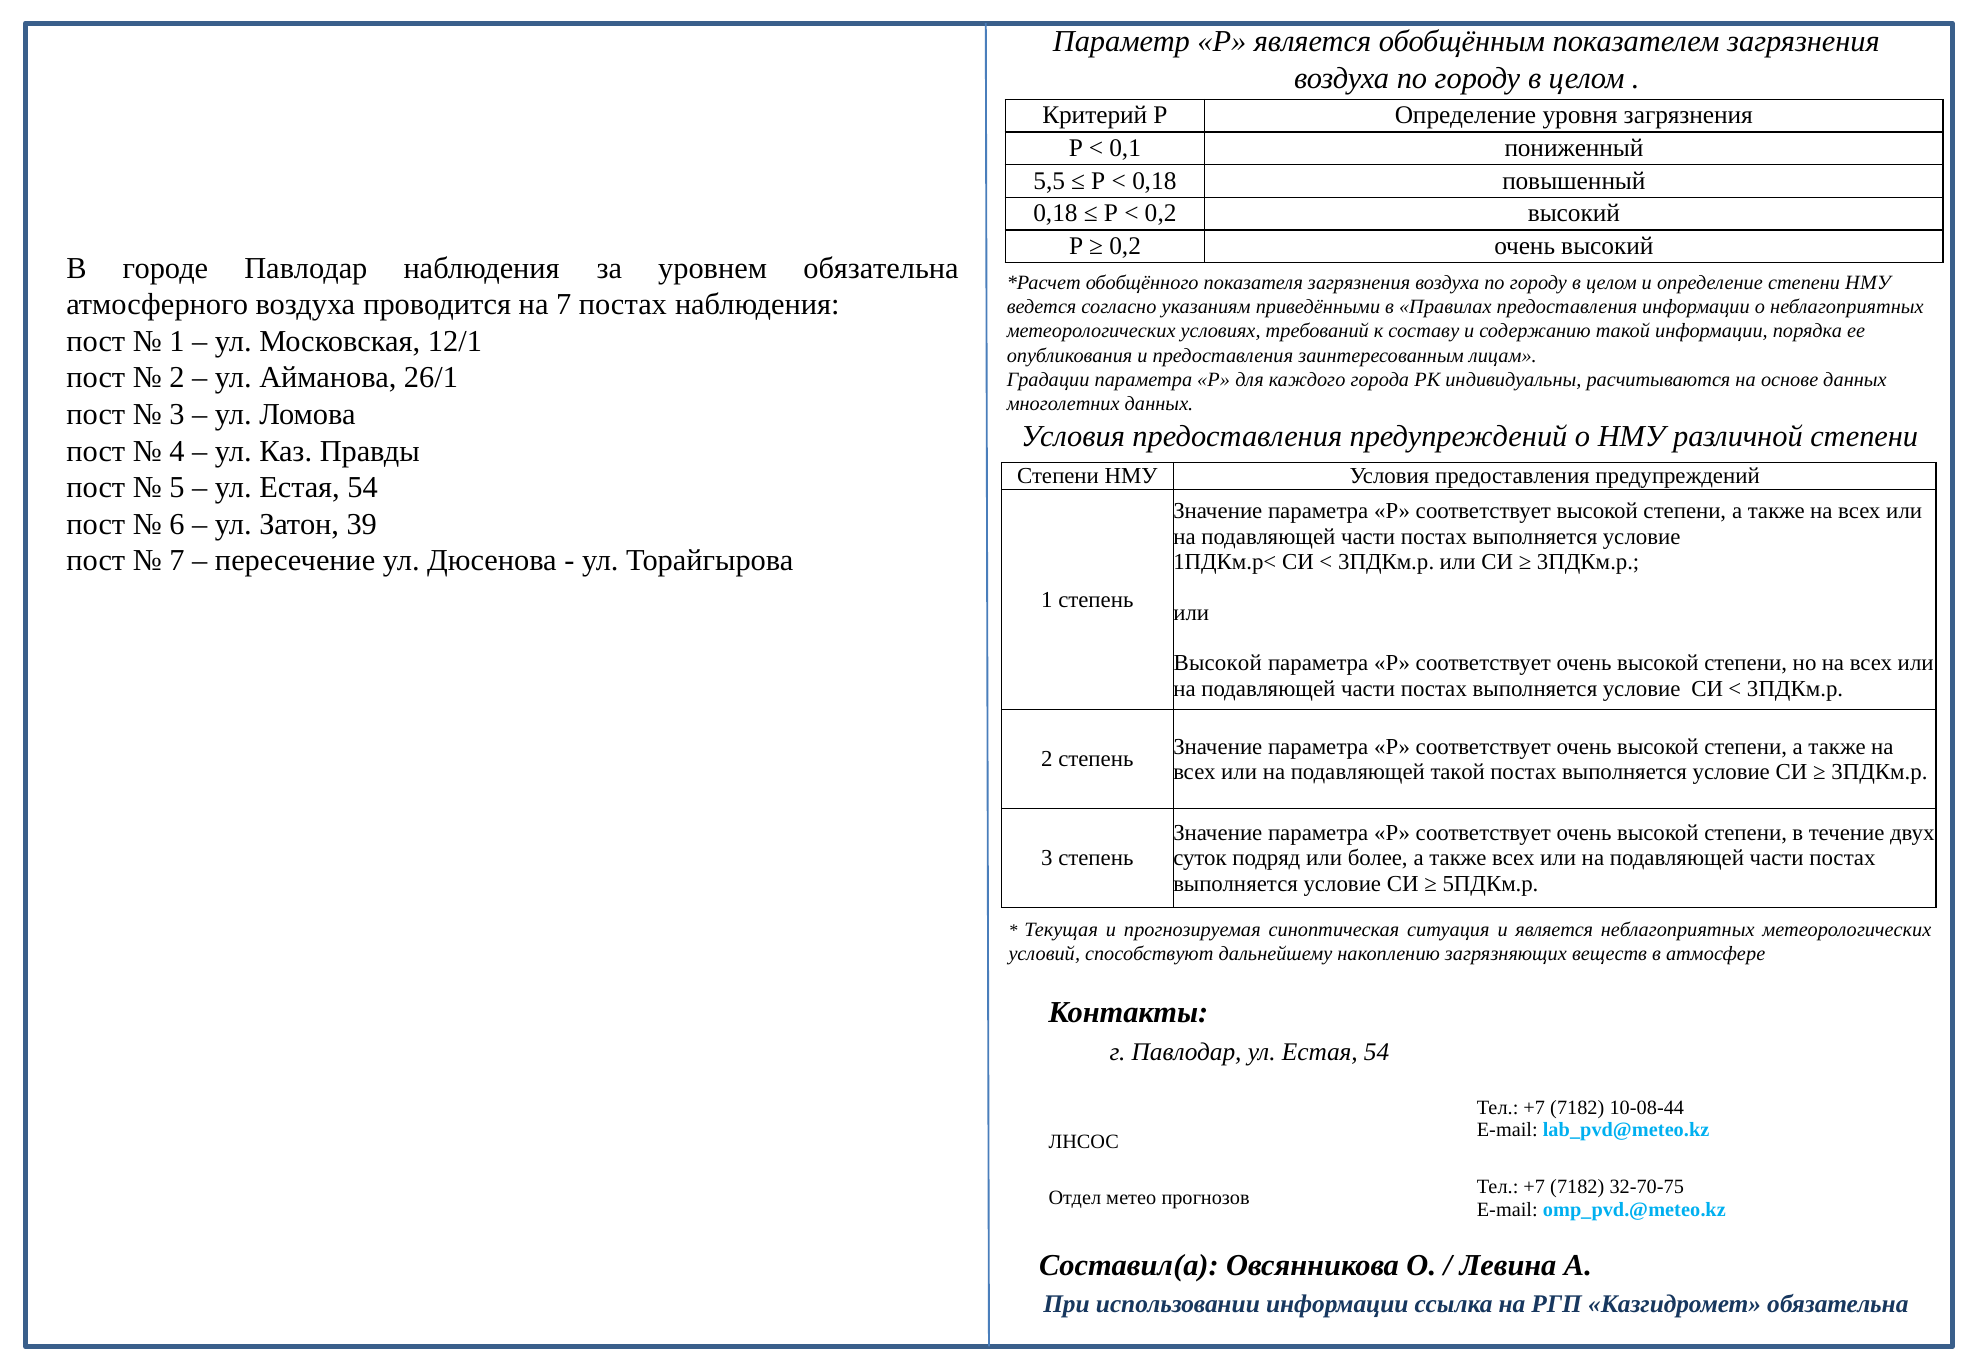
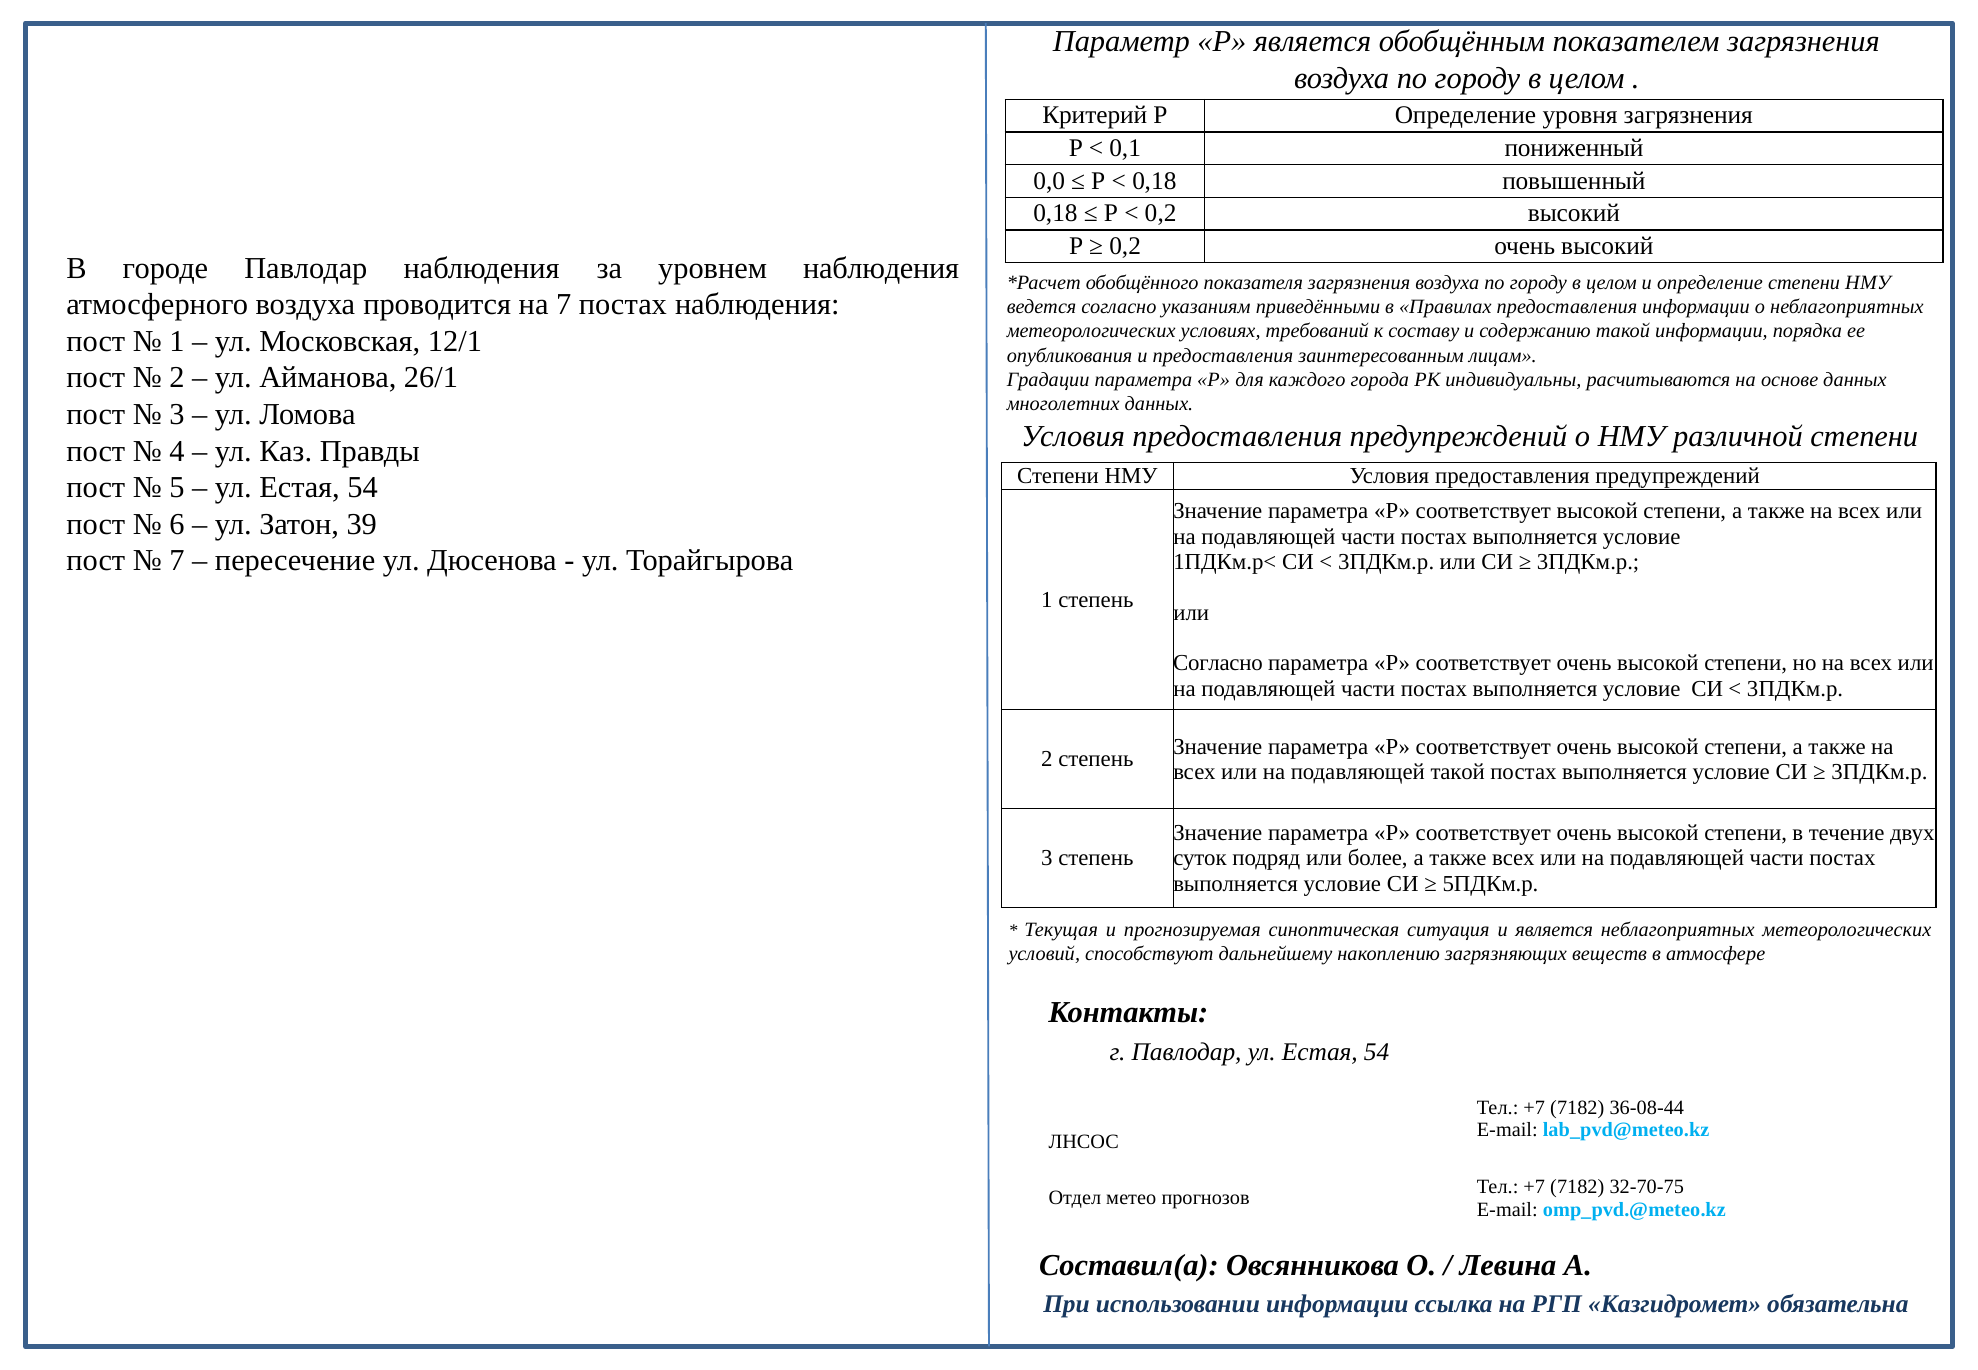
5,5: 5,5 -> 0,0
уровнем обязательна: обязательна -> наблюдения
Высокой at (1218, 663): Высокой -> Согласно
10-08-44: 10-08-44 -> 36-08-44
